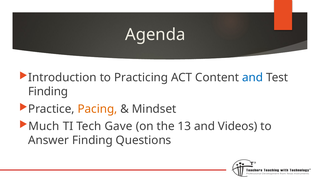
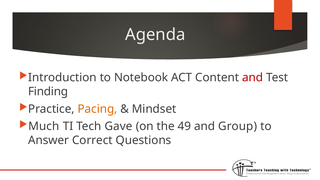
Practicing: Practicing -> Notebook
and at (253, 78) colour: blue -> red
13: 13 -> 49
Videos: Videos -> Group
Answer Finding: Finding -> Correct
